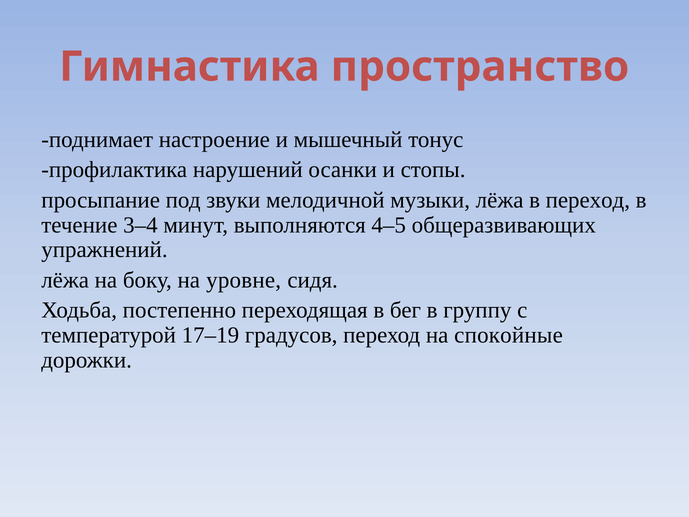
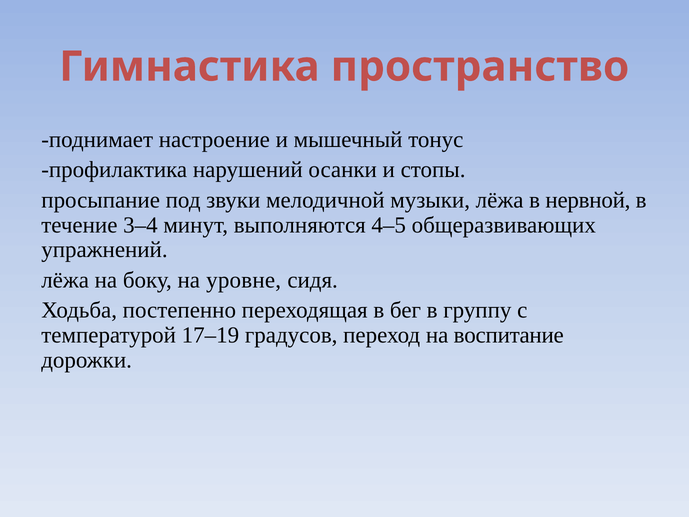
в переход: переход -> нервной
спокойные: спокойные -> воспитание
